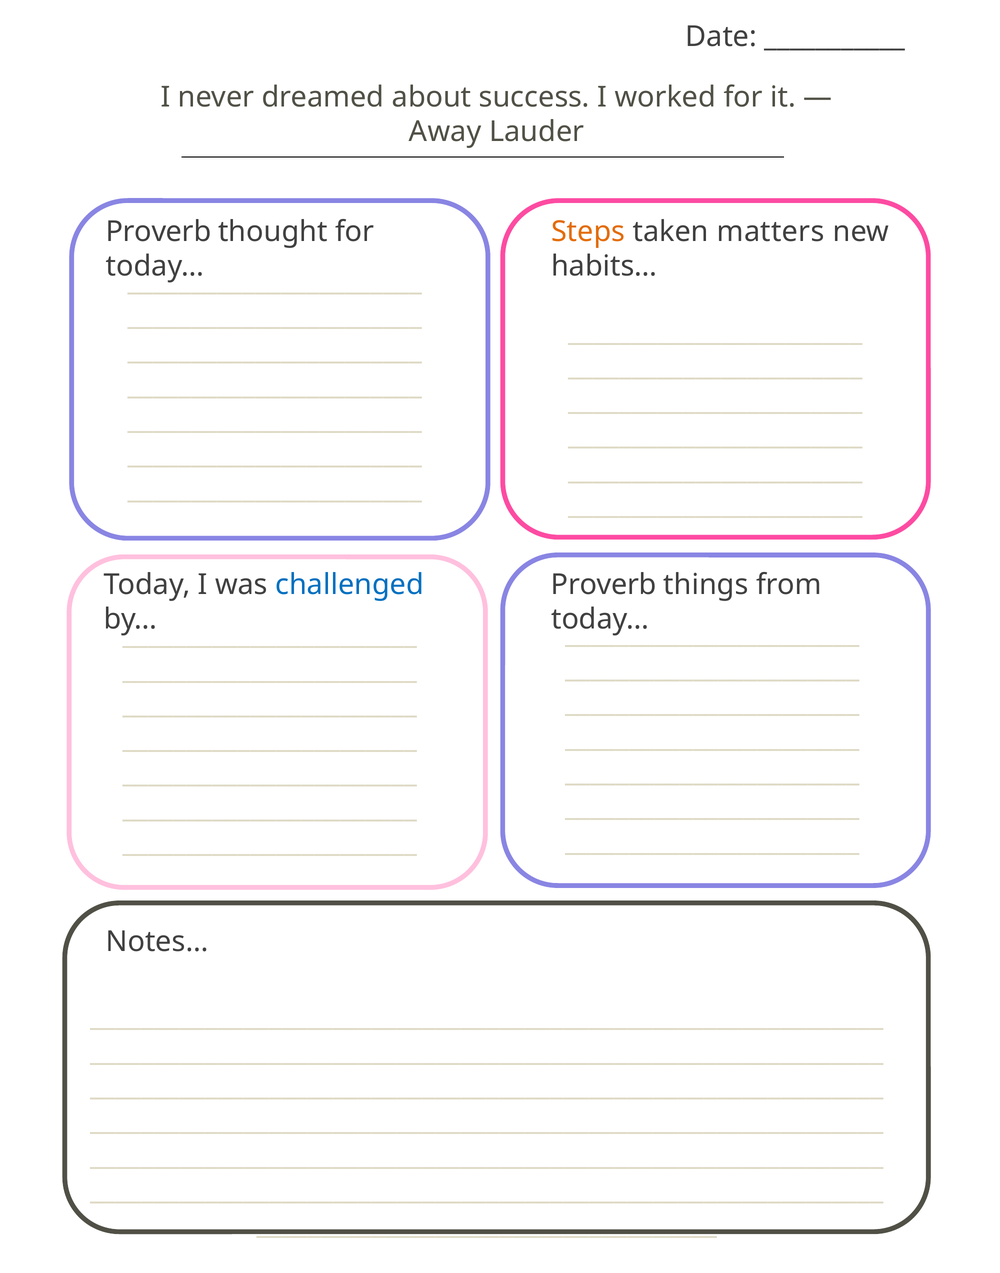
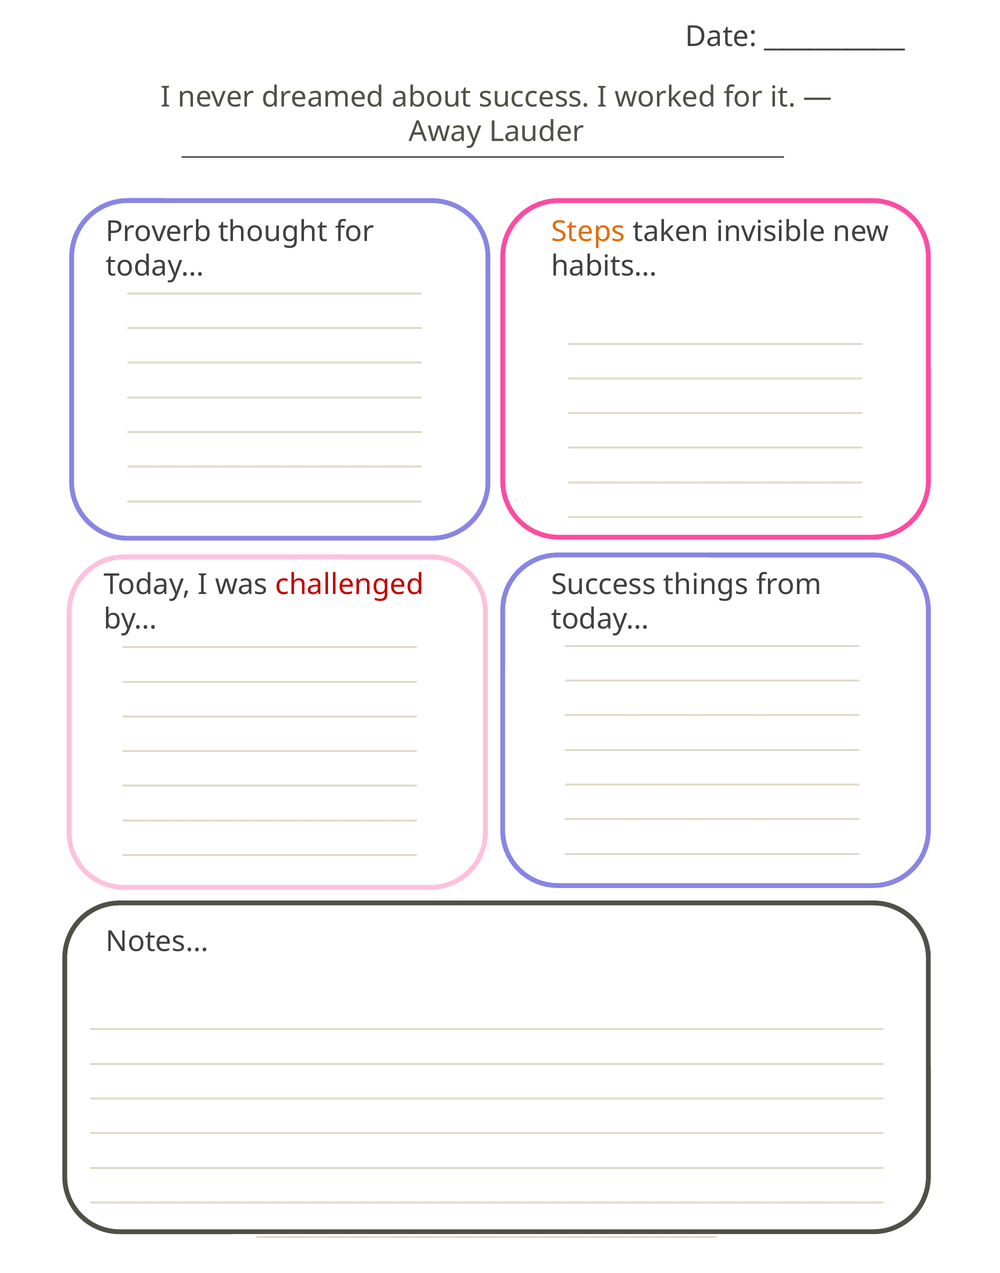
matters: matters -> invisible
challenged colour: blue -> red
Proverb at (604, 584): Proverb -> Success
